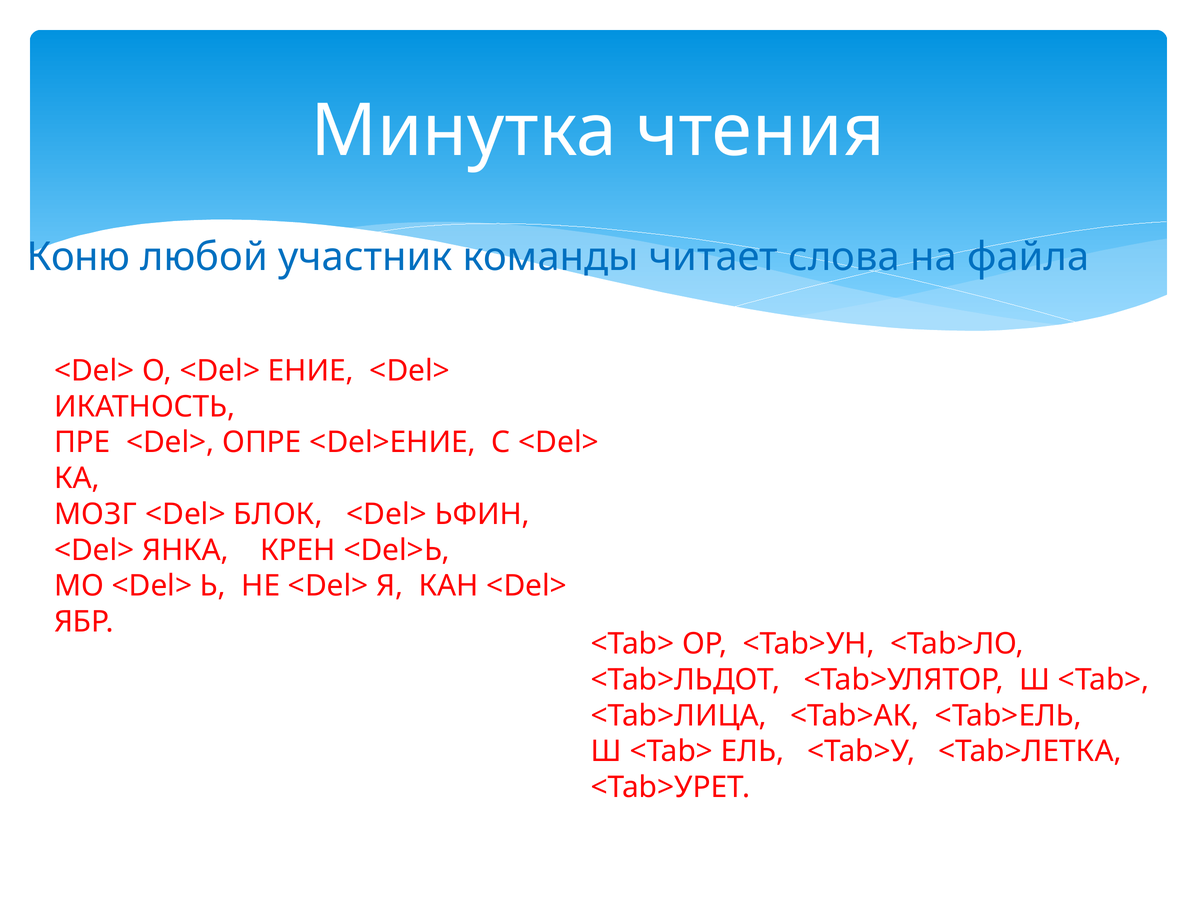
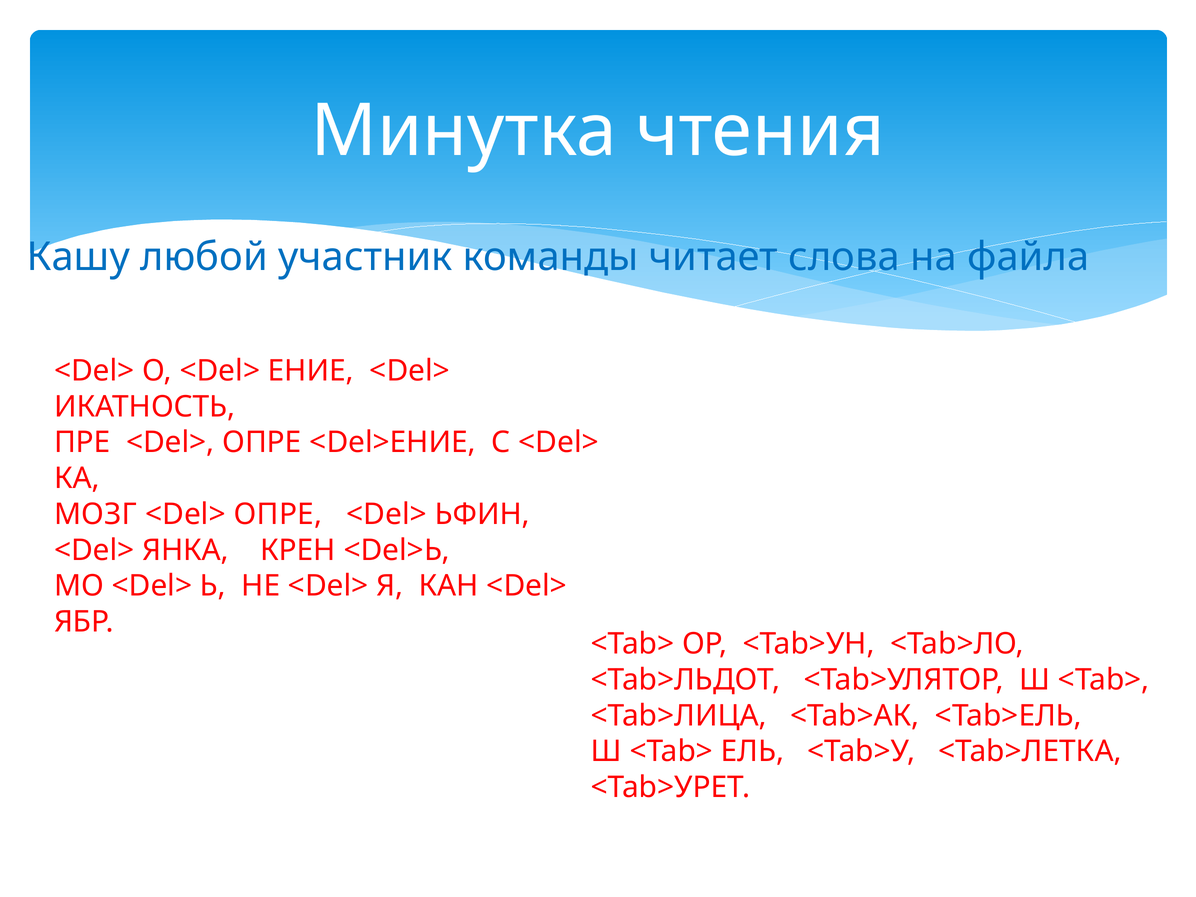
Коню: Коню -> Кашу
БЛОК at (278, 514): БЛОК -> ОПРЕ
